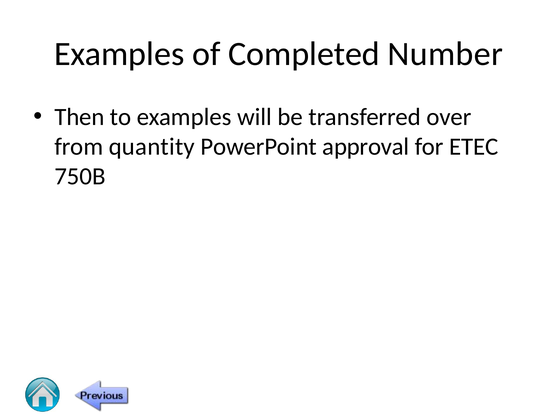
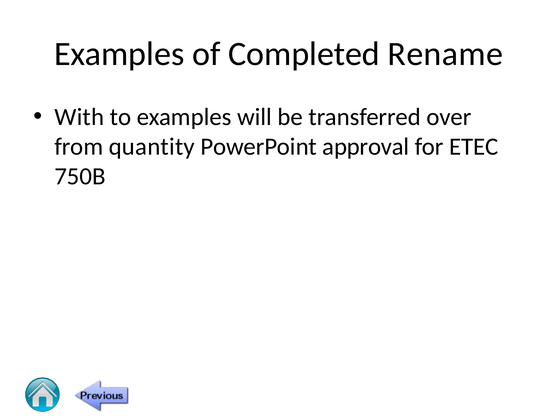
Number: Number -> Rename
Then: Then -> With
